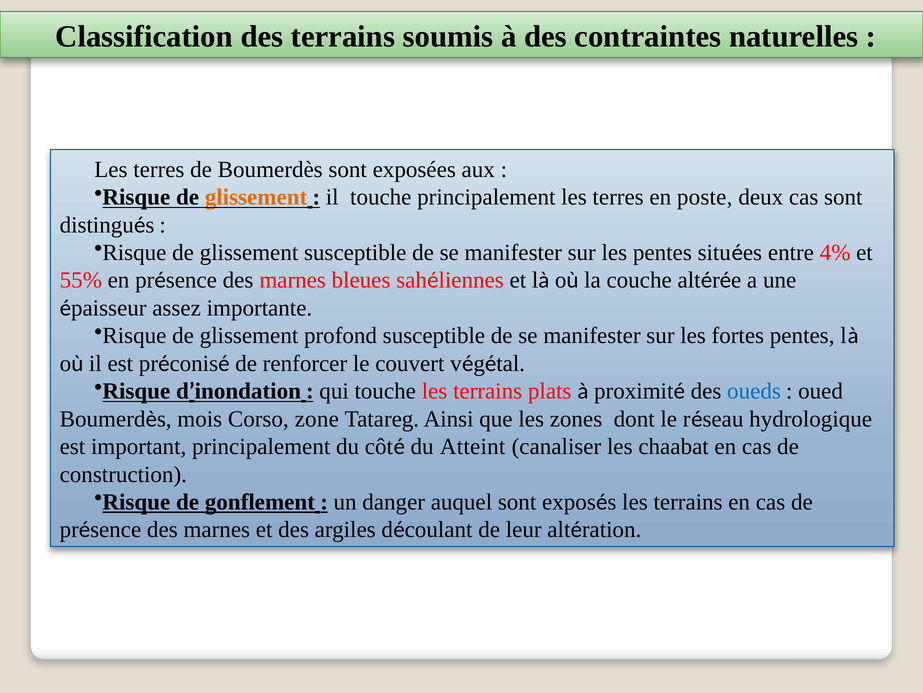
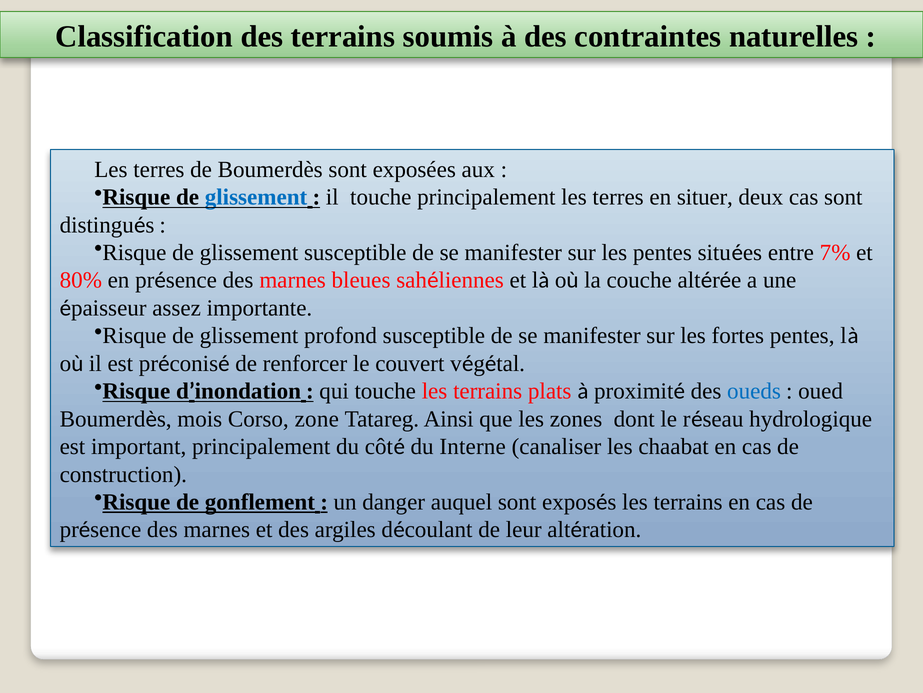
glissement at (256, 197) colour: orange -> blue
poste: poste -> situer
4%: 4% -> 7%
55%: 55% -> 80%
Atteint: Atteint -> Interne
